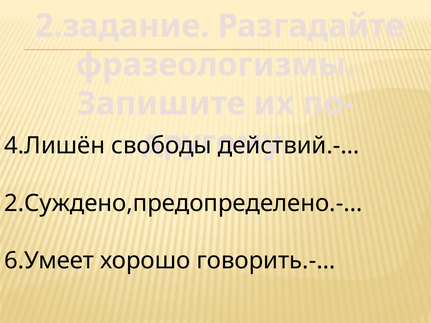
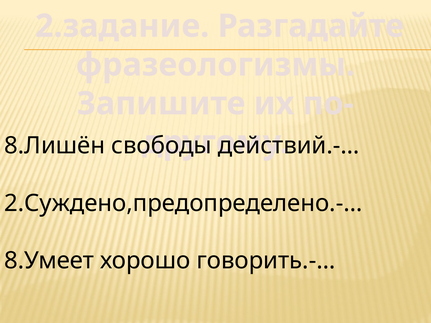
4.Лишён: 4.Лишён -> 8.Лишён
6.Умеет: 6.Умеет -> 8.Умеет
